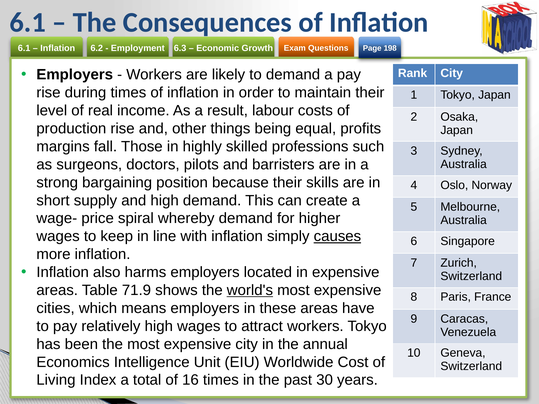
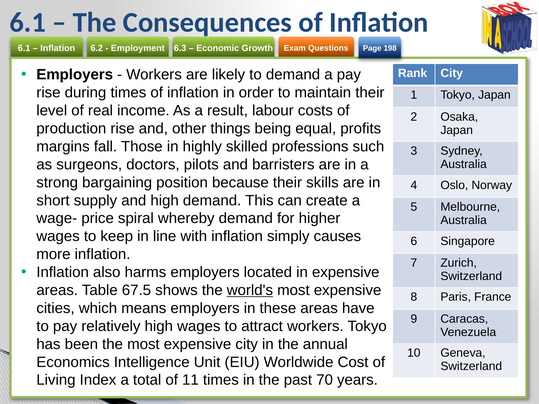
causes underline: present -> none
71.9: 71.9 -> 67.5
16: 16 -> 11
30: 30 -> 70
